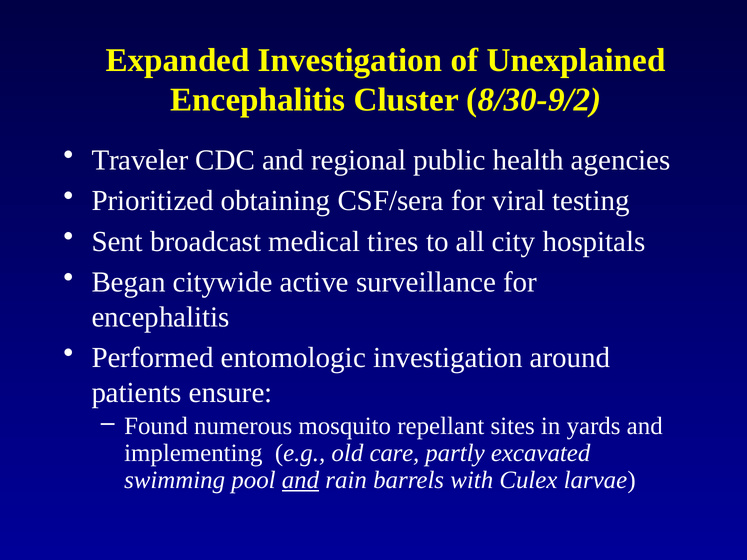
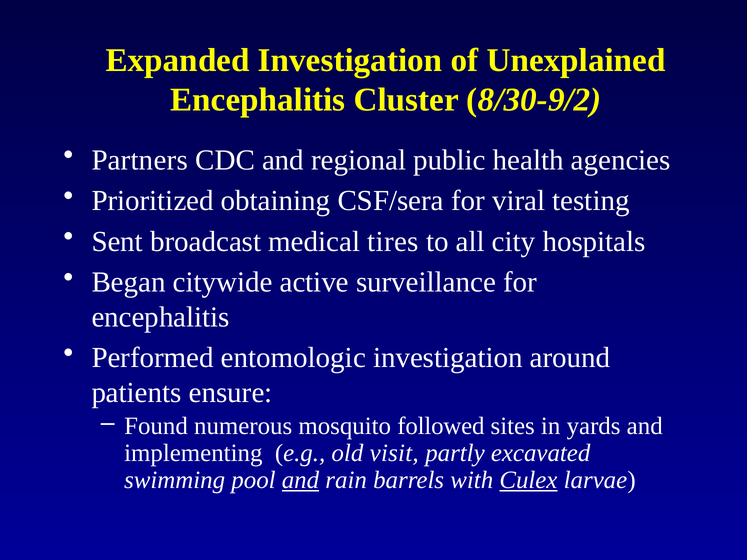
Traveler: Traveler -> Partners
repellant: repellant -> followed
care: care -> visit
Culex underline: none -> present
